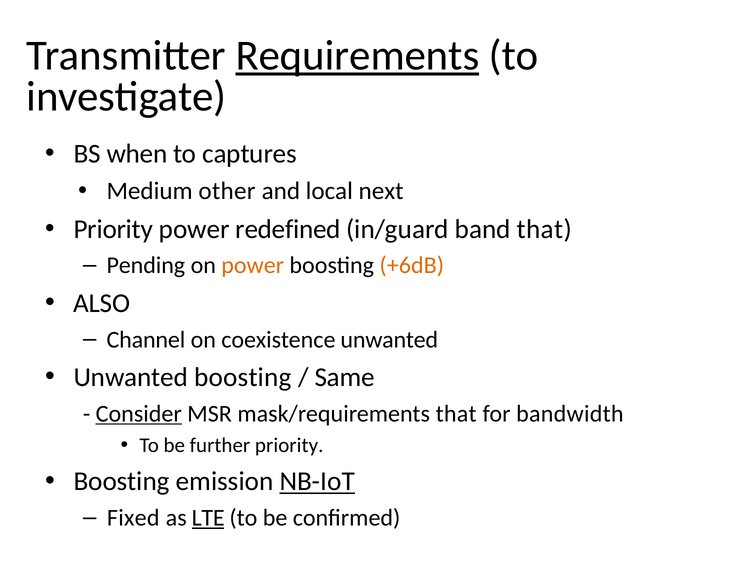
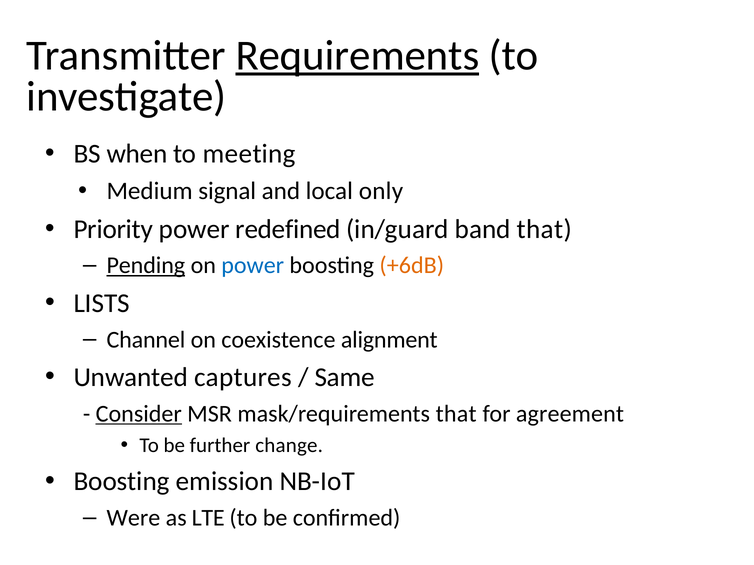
captures: captures -> meeting
other: other -> signal
next: next -> only
Pending underline: none -> present
power at (253, 266) colour: orange -> blue
ALSO: ALSO -> LISTS
coexistence unwanted: unwanted -> alignment
Unwanted boosting: boosting -> captures
bandwidth: bandwidth -> agreement
further priority: priority -> change
NB-IoT underline: present -> none
Fixed: Fixed -> Were
LTE underline: present -> none
